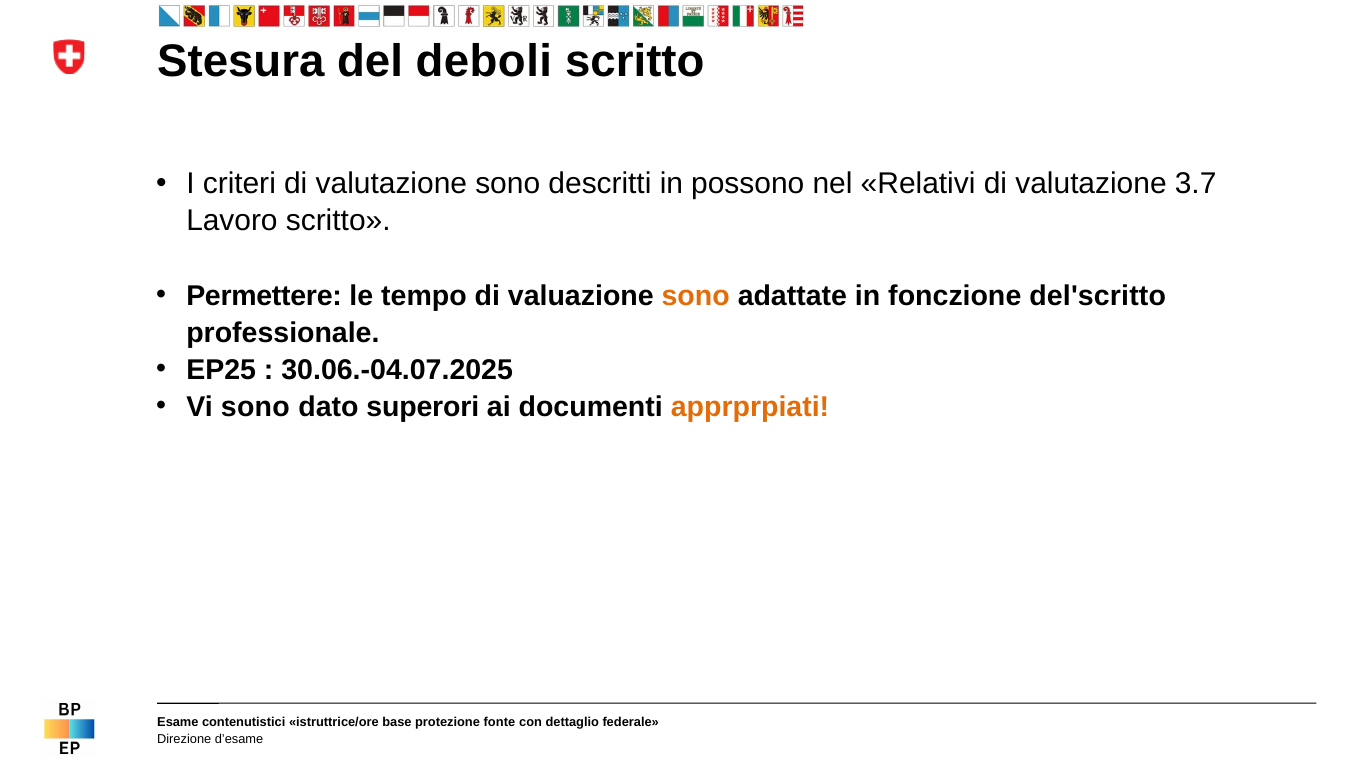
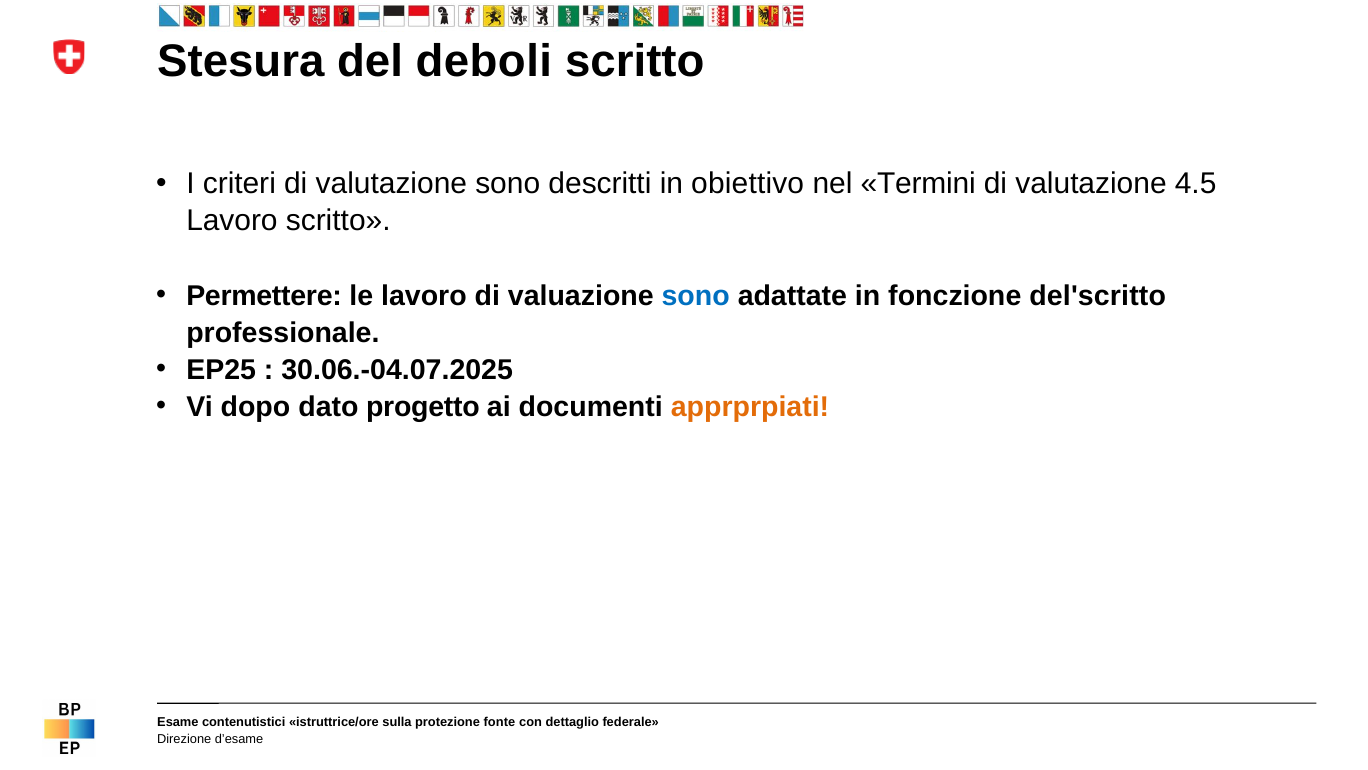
possono: possono -> obiettivo
Relativi: Relativi -> Termini
3.7: 3.7 -> 4.5
le tempo: tempo -> lavoro
sono at (696, 296) colour: orange -> blue
Vi sono: sono -> dopo
superori: superori -> progetto
base: base -> sulla
